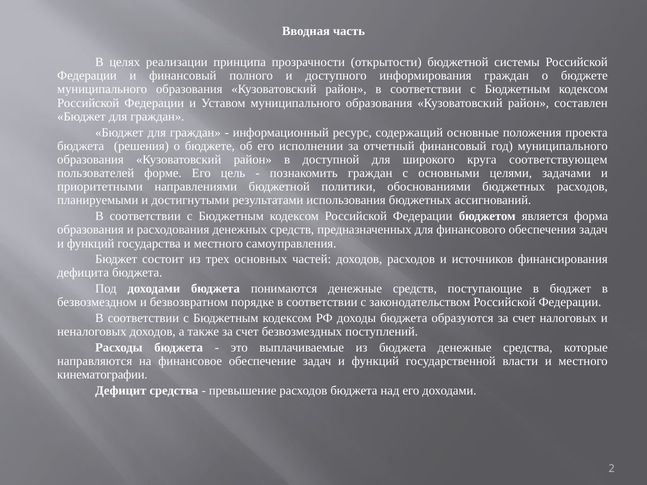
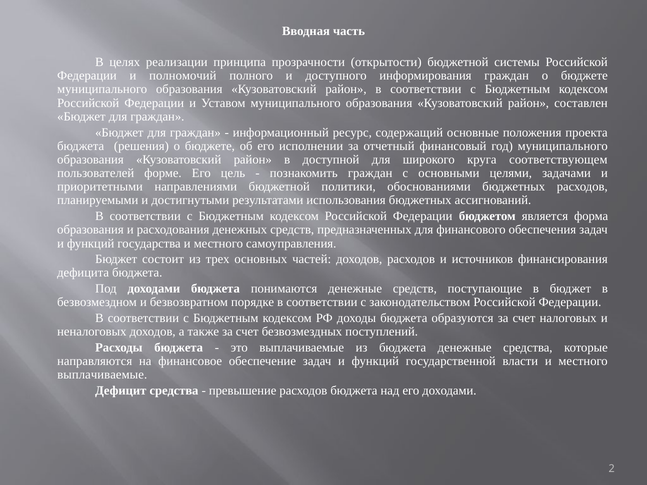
и финансовый: финансовый -> полномочий
кинематографии at (102, 375): кинематографии -> выплачиваемые
